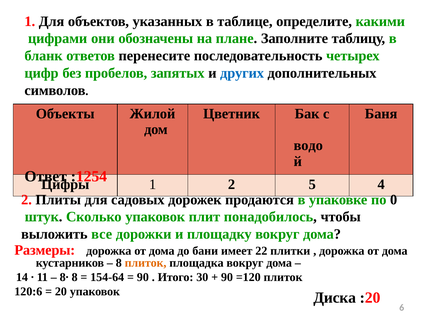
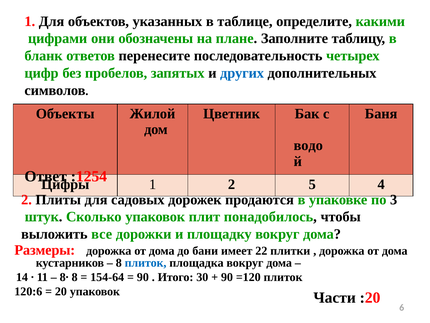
0: 0 -> 3
плиток at (146, 262) colour: orange -> blue
Диска: Диска -> Части
